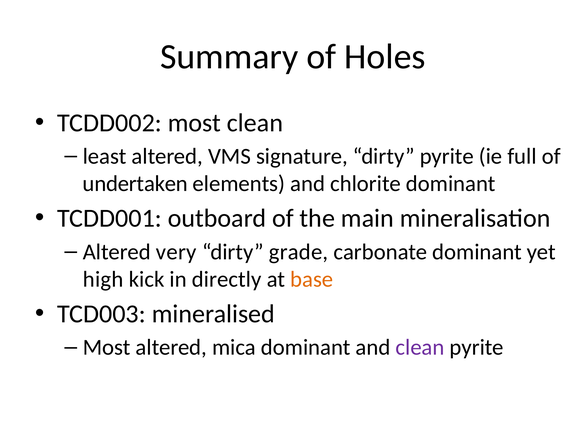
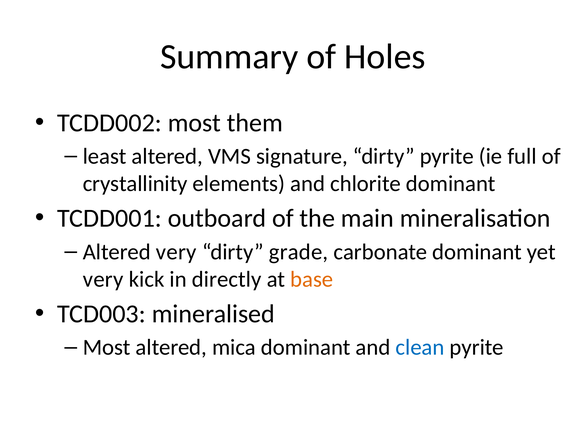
most clean: clean -> them
undertaken: undertaken -> crystallinity
high at (103, 280): high -> very
clean at (420, 348) colour: purple -> blue
